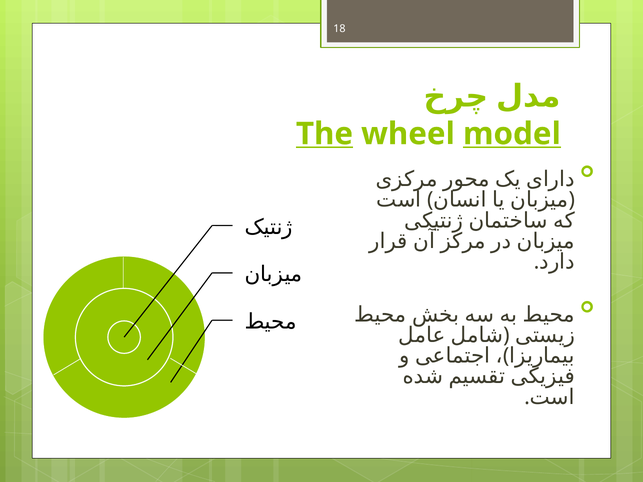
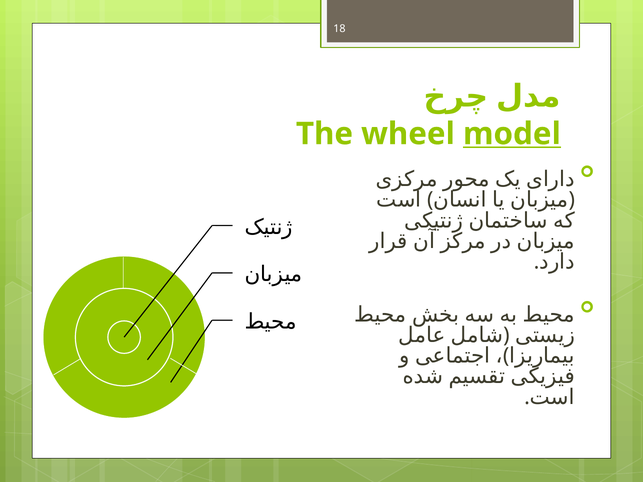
The underline: present -> none
